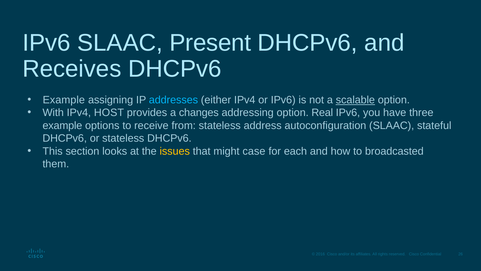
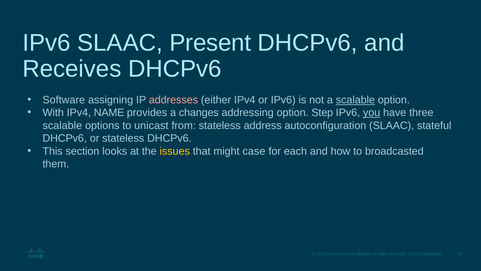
Example at (64, 100): Example -> Software
addresses colour: light blue -> pink
HOST: HOST -> NAME
Real: Real -> Step
you underline: none -> present
example at (62, 125): example -> scalable
receive: receive -> unicast
